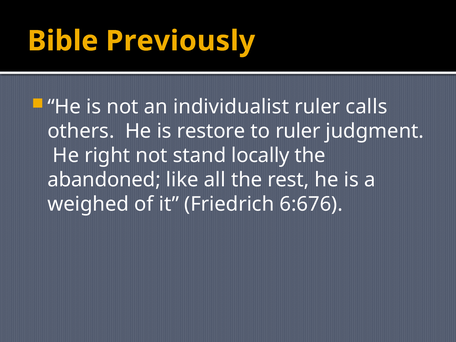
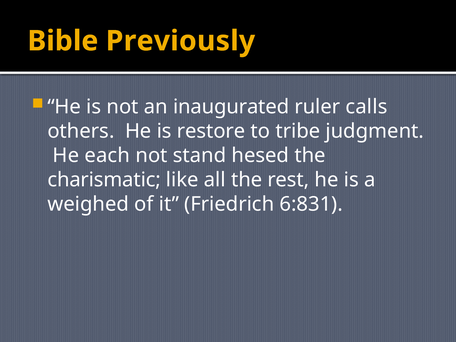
individualist: individualist -> inaugurated
to ruler: ruler -> tribe
right: right -> each
locally: locally -> hesed
abandoned: abandoned -> charismatic
6:676: 6:676 -> 6:831
